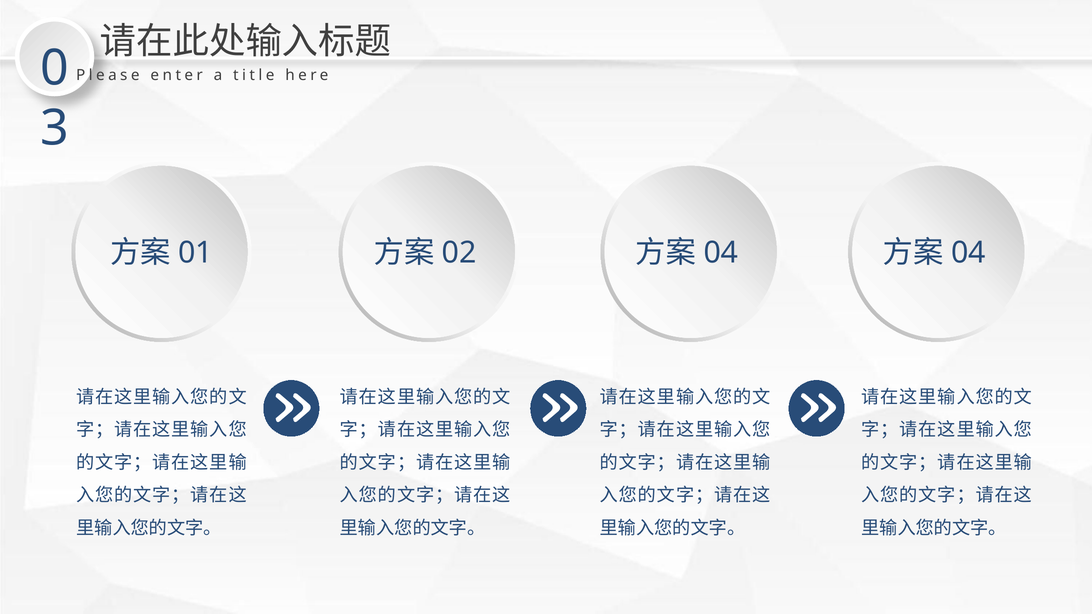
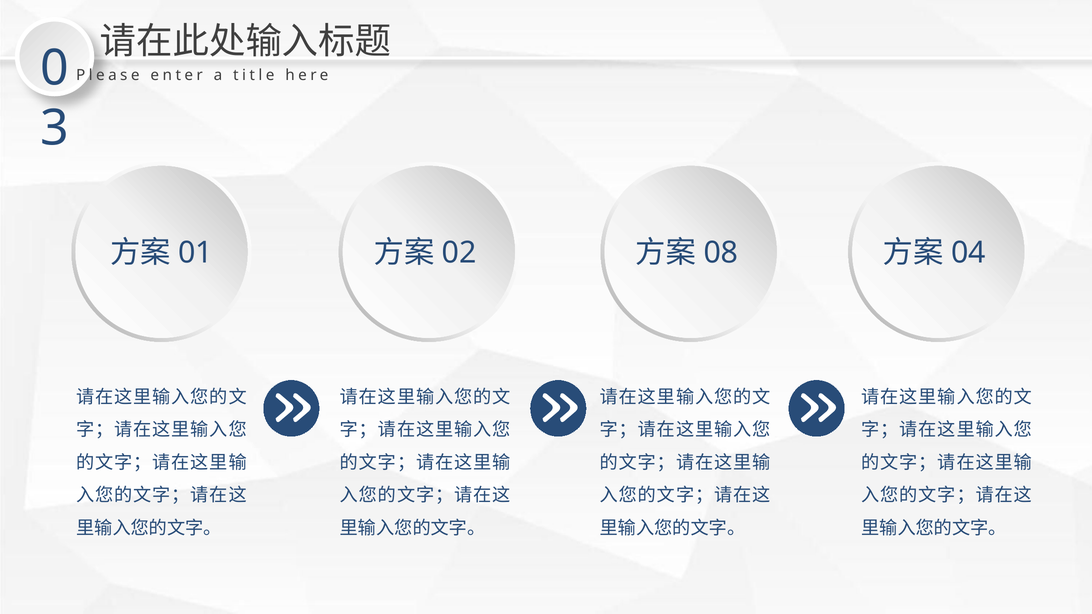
04 at (721, 253): 04 -> 08
